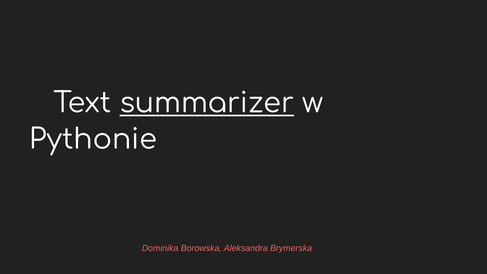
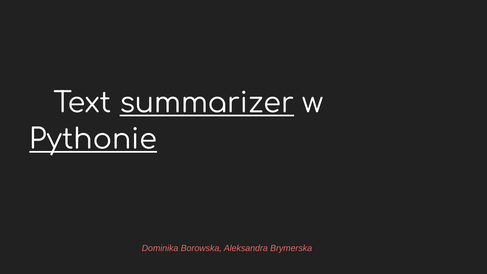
Pythonie underline: none -> present
